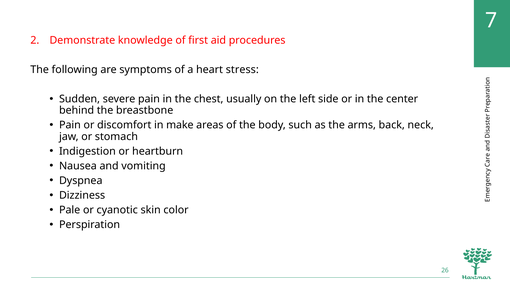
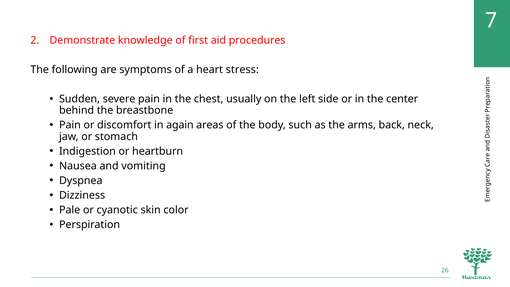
make: make -> again
